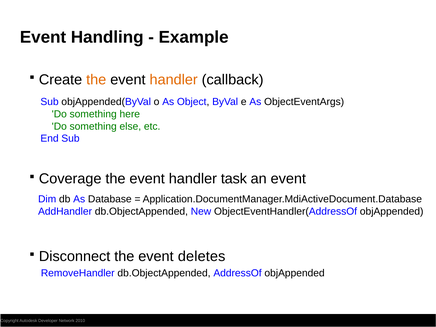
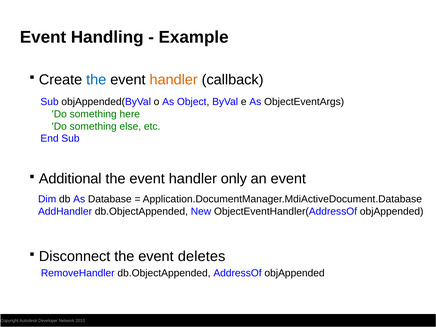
the at (96, 80) colour: orange -> blue
Coverage: Coverage -> Additional
task: task -> only
